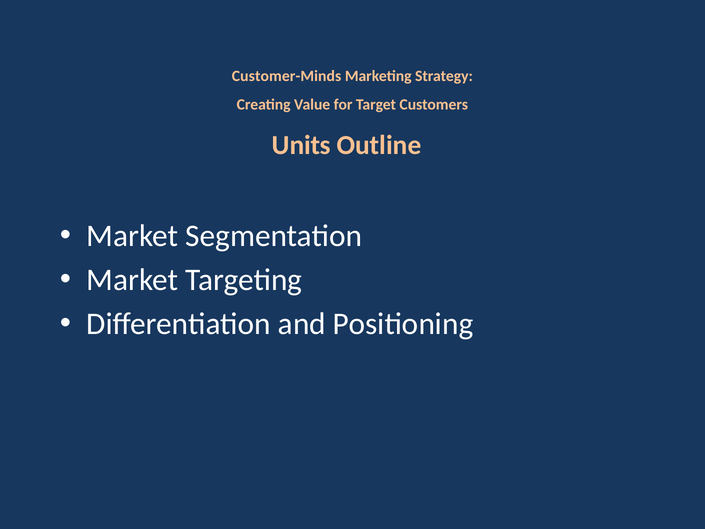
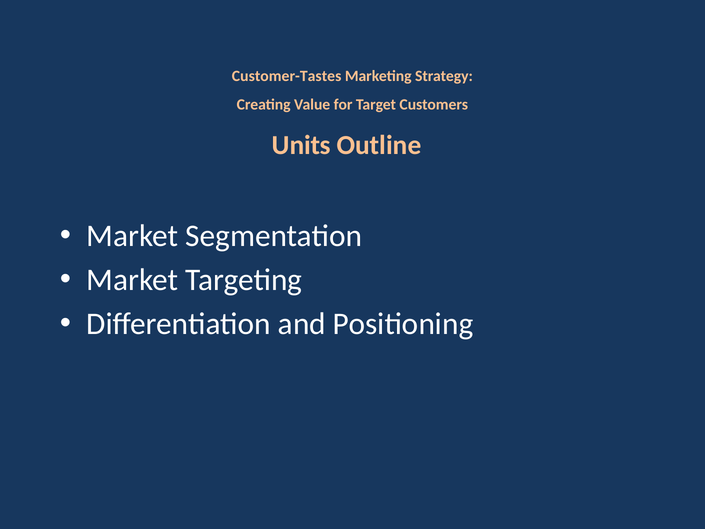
Customer-Minds: Customer-Minds -> Customer-Tastes
